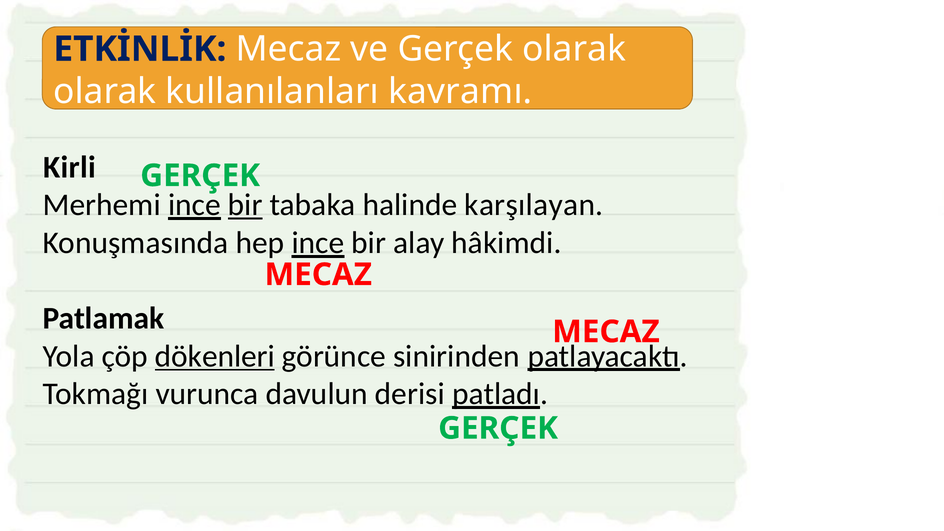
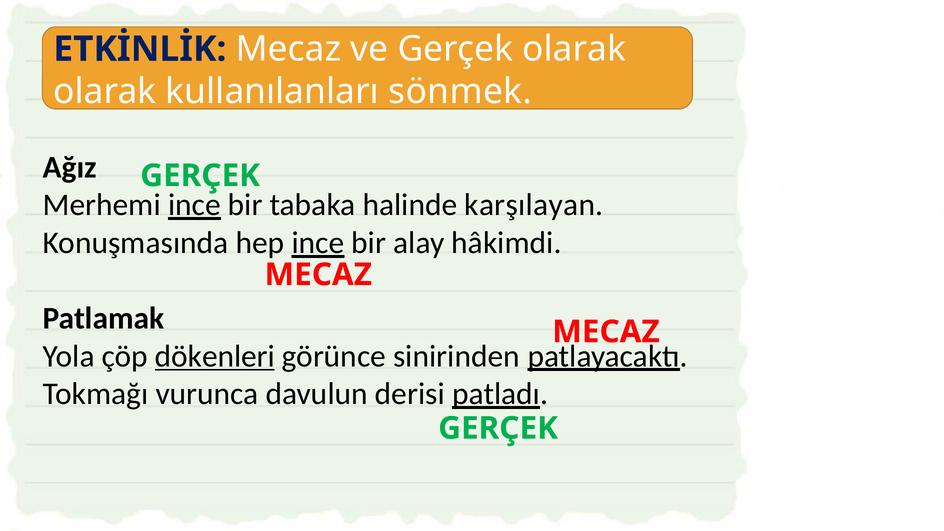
kavramı: kavramı -> sönmek
Kirli: Kirli -> Ağız
bir at (245, 205) underline: present -> none
